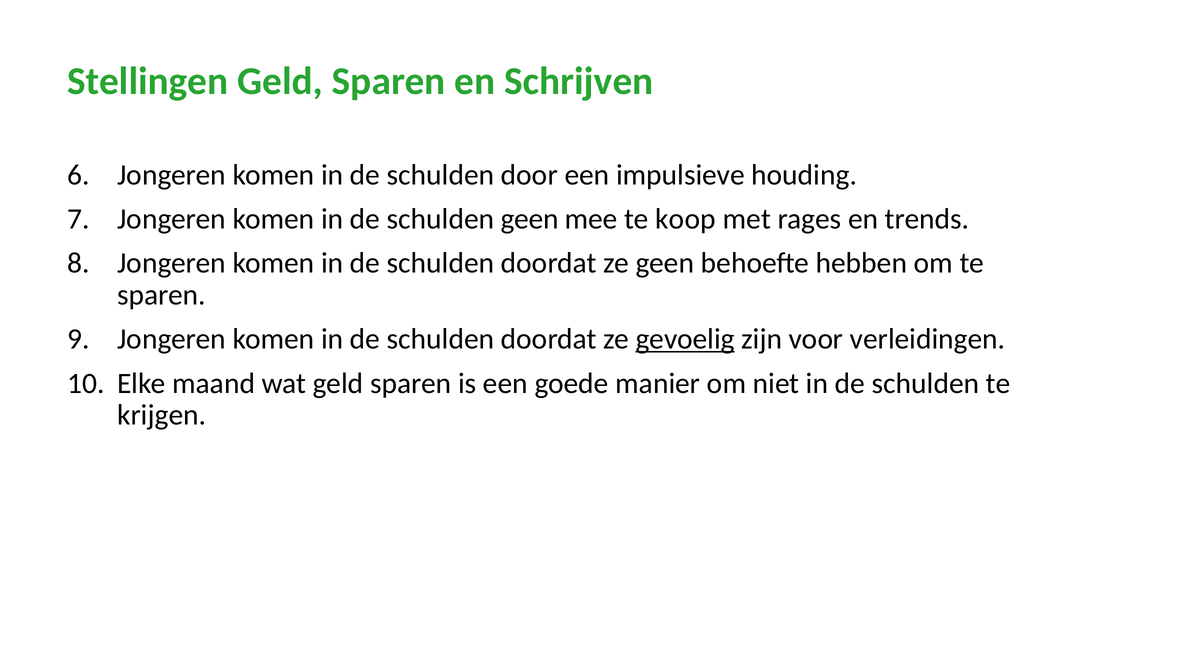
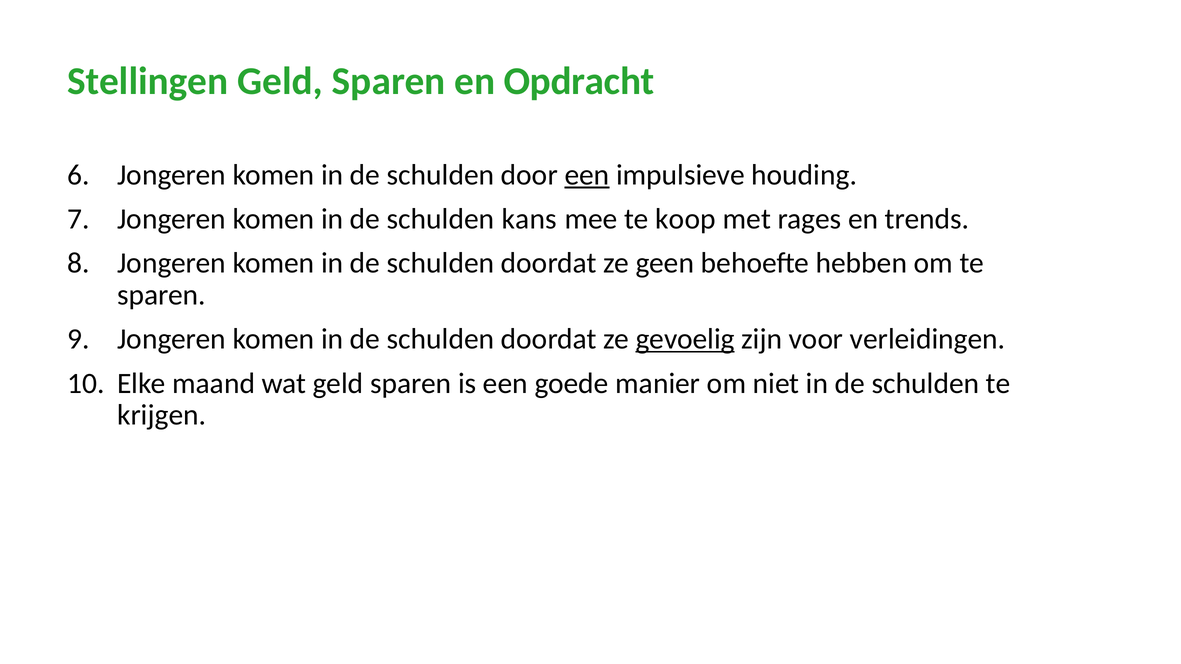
Schrijven: Schrijven -> Opdracht
een at (587, 175) underline: none -> present
schulden geen: geen -> kans
